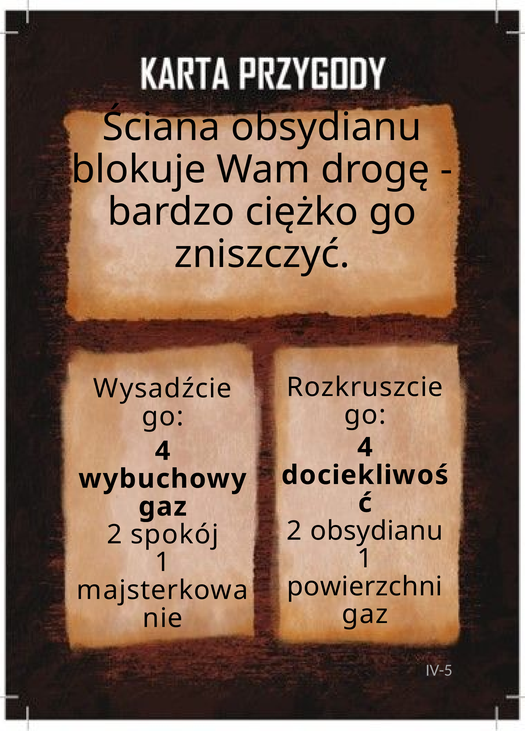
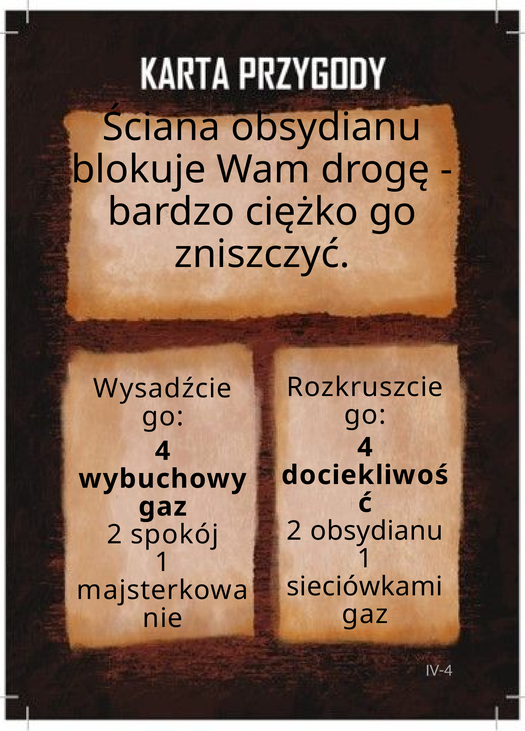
powierzchni: powierzchni -> sieciówkami
IV-5: IV-5 -> IV-4
